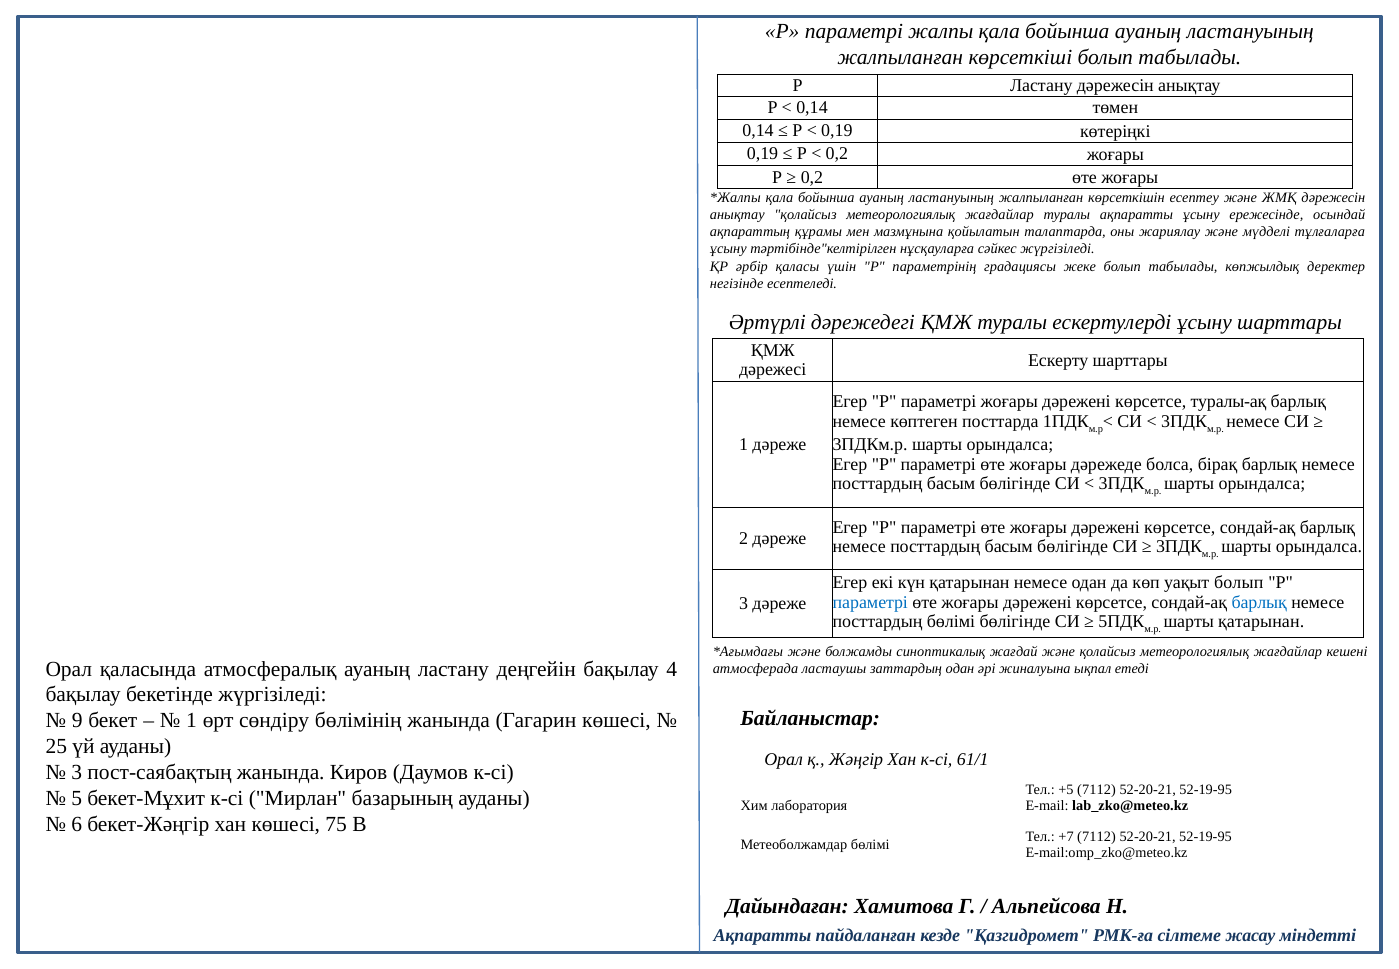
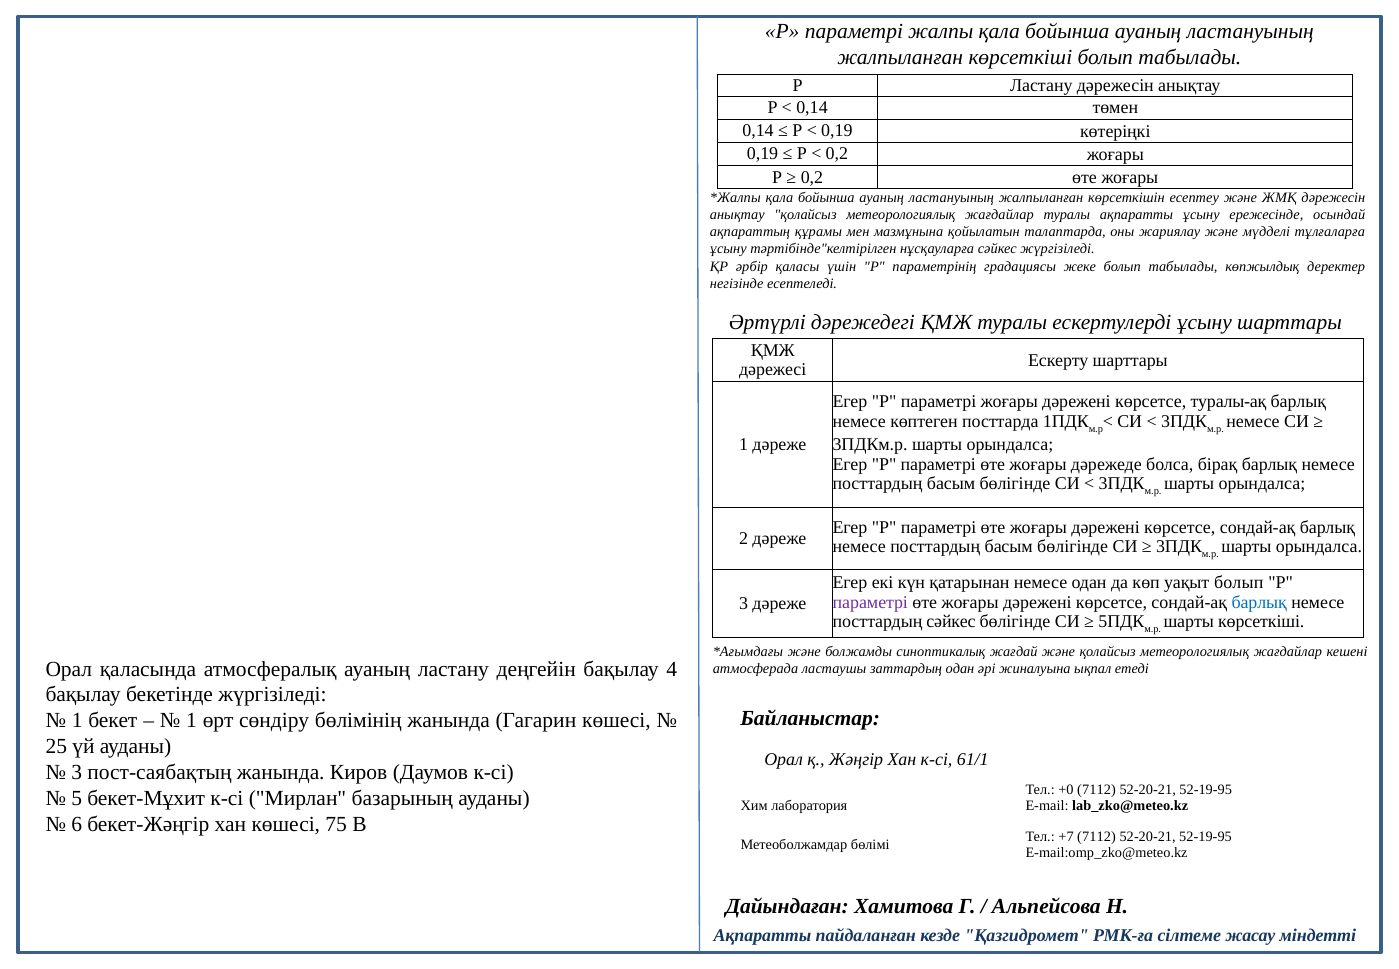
параметрі at (870, 602) colour: blue -> purple
посттардың бөлімі: бөлімі -> сәйкес
шарты қатарынан: қатарынан -> көрсеткіші
9 at (77, 720): 9 -> 1
+5: +5 -> +0
